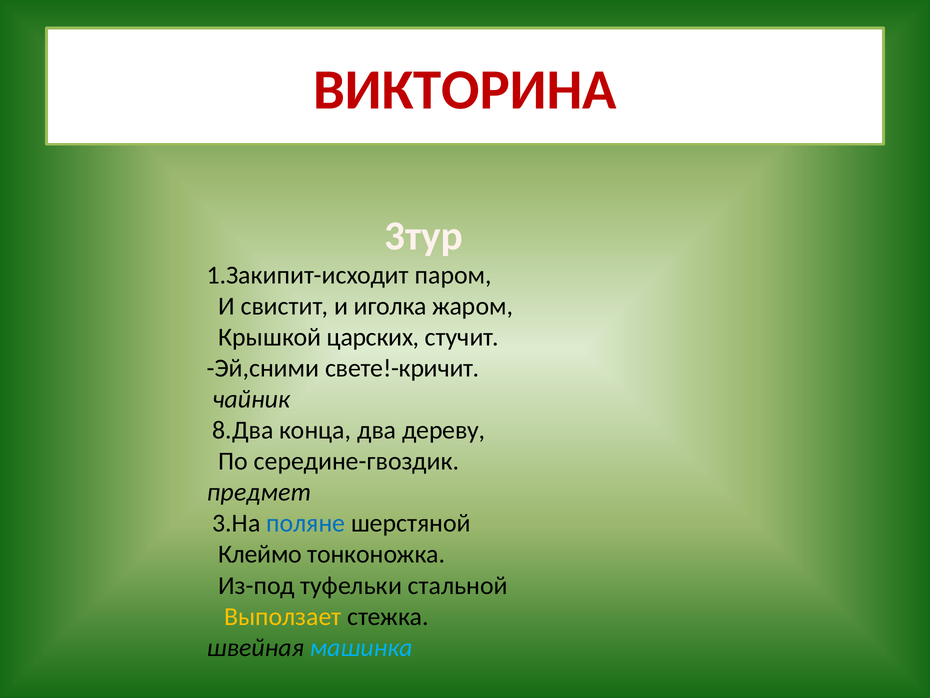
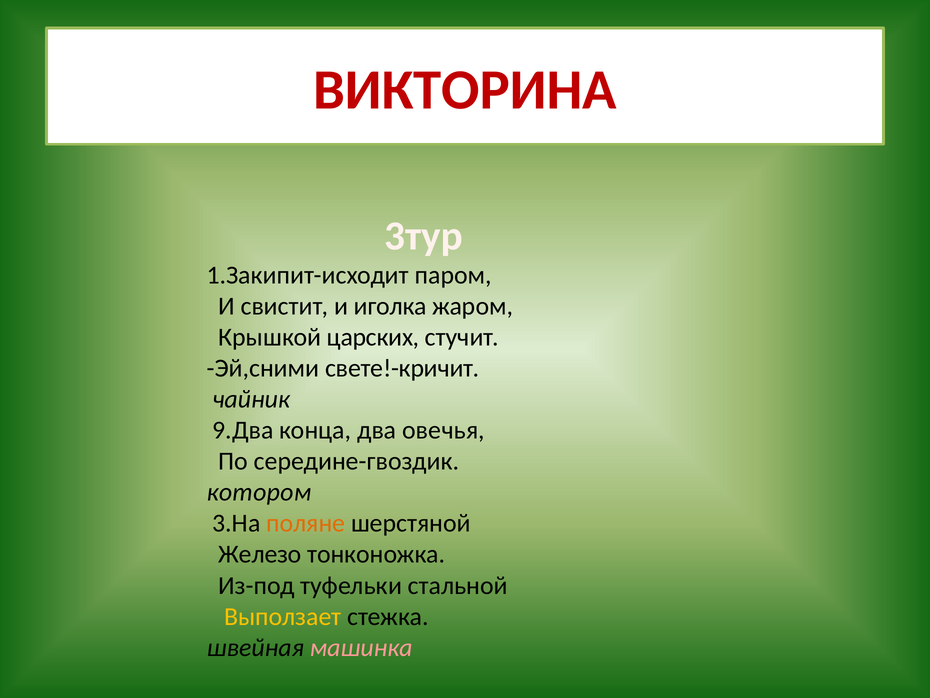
8.Два: 8.Два -> 9.Два
дереву: дереву -> овечья
предмет: предмет -> котором
поляне colour: blue -> orange
Клеймо: Клеймо -> Железо
машинка colour: light blue -> pink
